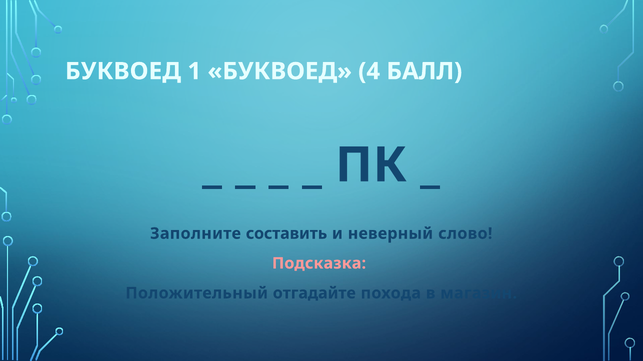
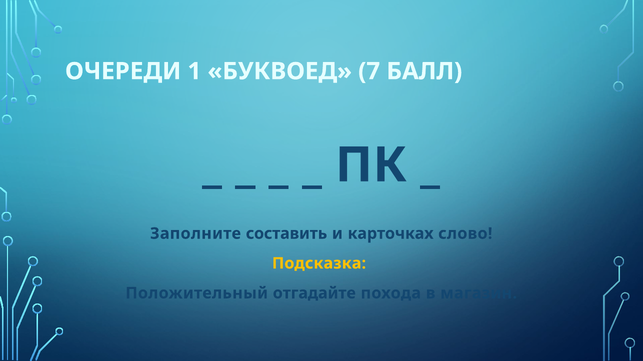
БУКВОЕД at (123, 71): БУКВОЕД -> ОЧЕРЕДИ
4: 4 -> 7
неверный: неверный -> карточках
Подсказка colour: pink -> yellow
